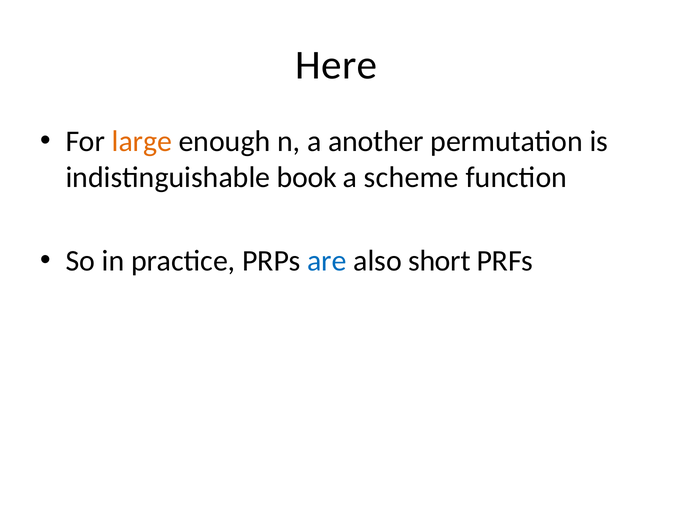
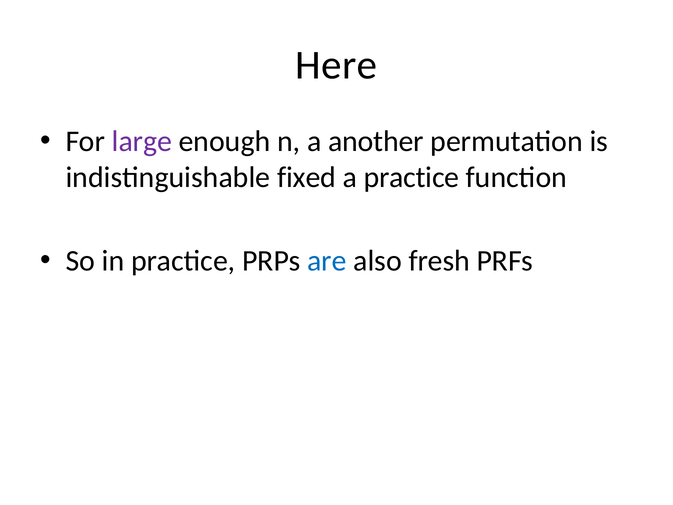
large colour: orange -> purple
book: book -> fixed
a scheme: scheme -> practice
short: short -> fresh
